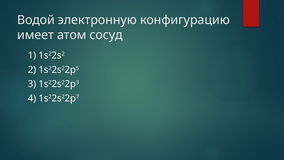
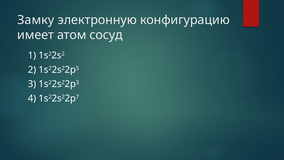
Водой: Водой -> Замку
